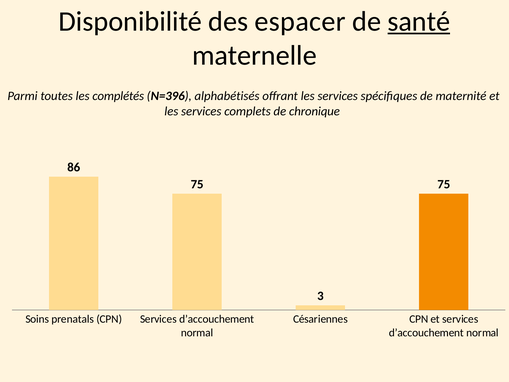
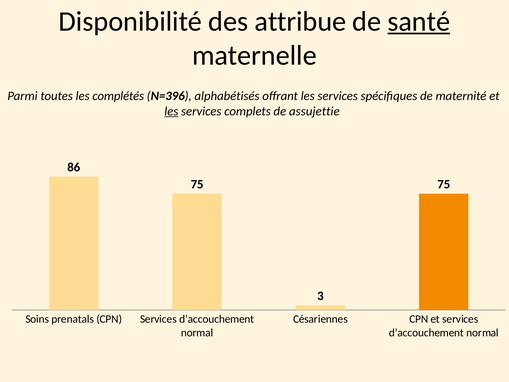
espacer: espacer -> attribue
les at (171, 111) underline: none -> present
chronique: chronique -> assujettie
